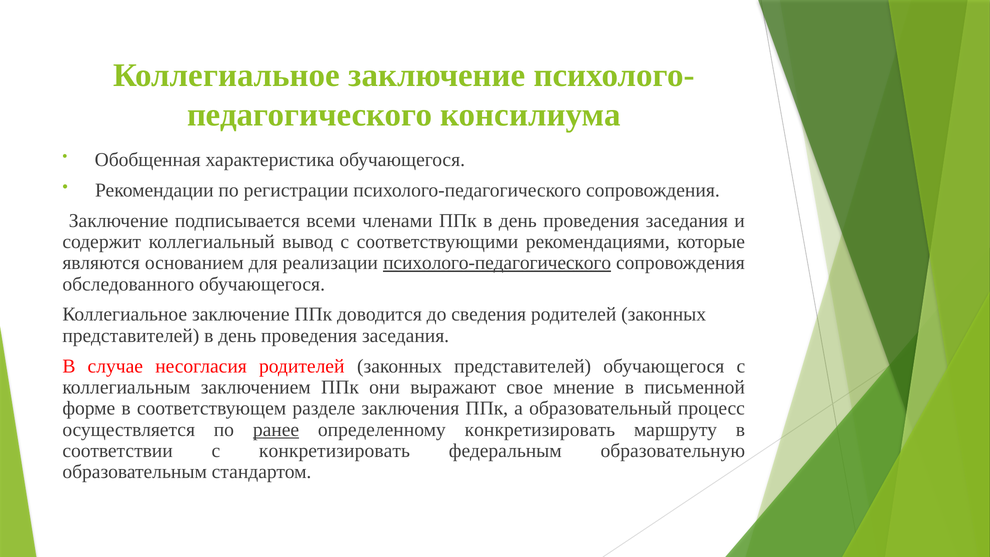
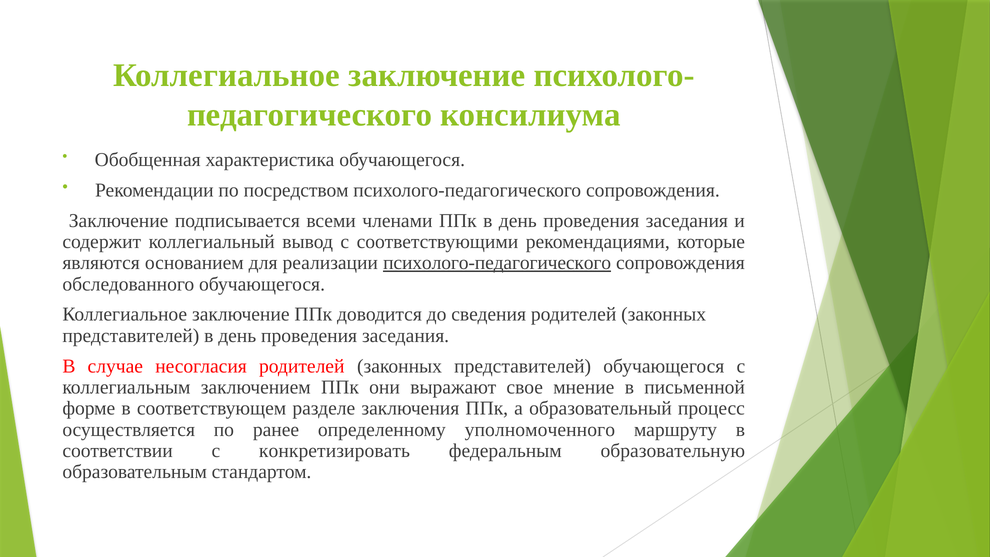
регистрации: регистрации -> посредством
ранее underline: present -> none
определенному конкретизировать: конкретизировать -> уполномоченного
